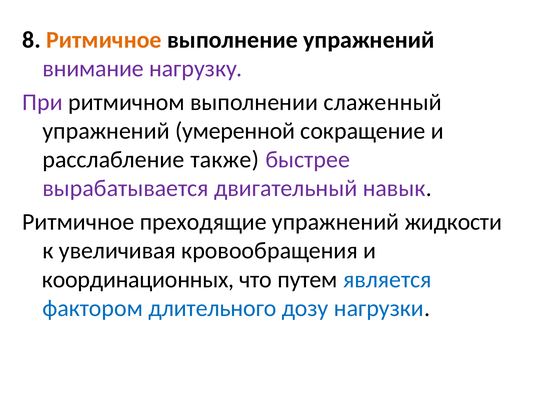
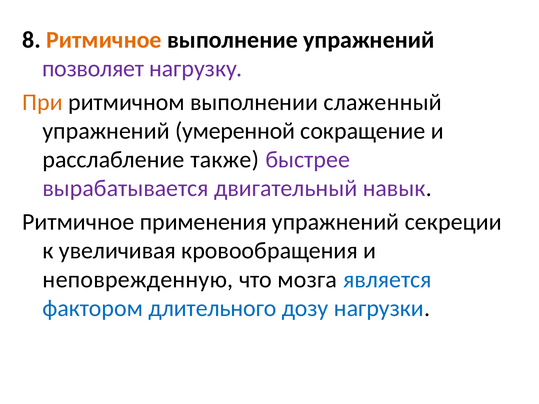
внимание: внимание -> позволяет
При colour: purple -> orange
преходящие: преходящие -> применения
жидкости: жидкости -> секреции
координационных: координационных -> неповрежденную
путем: путем -> мозга
